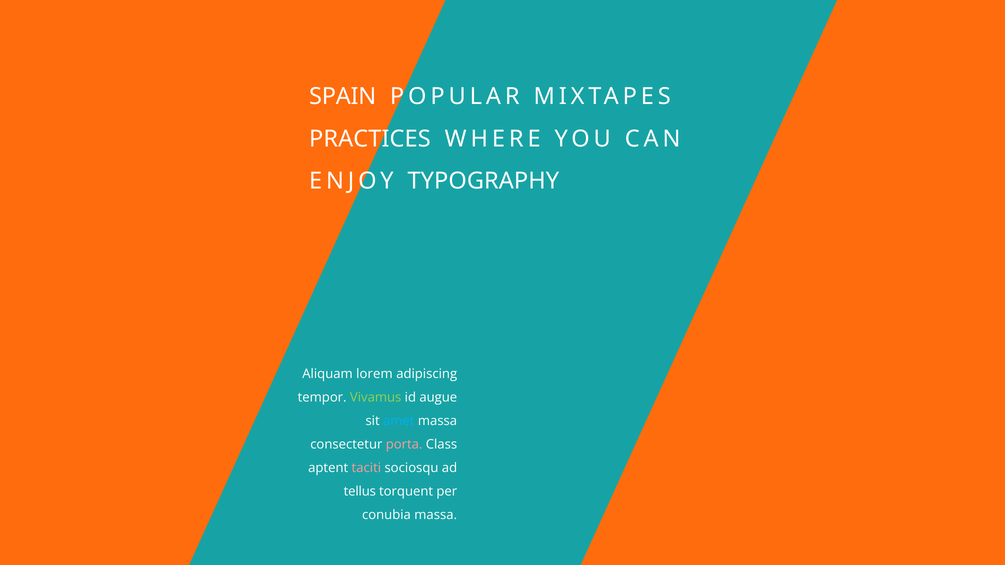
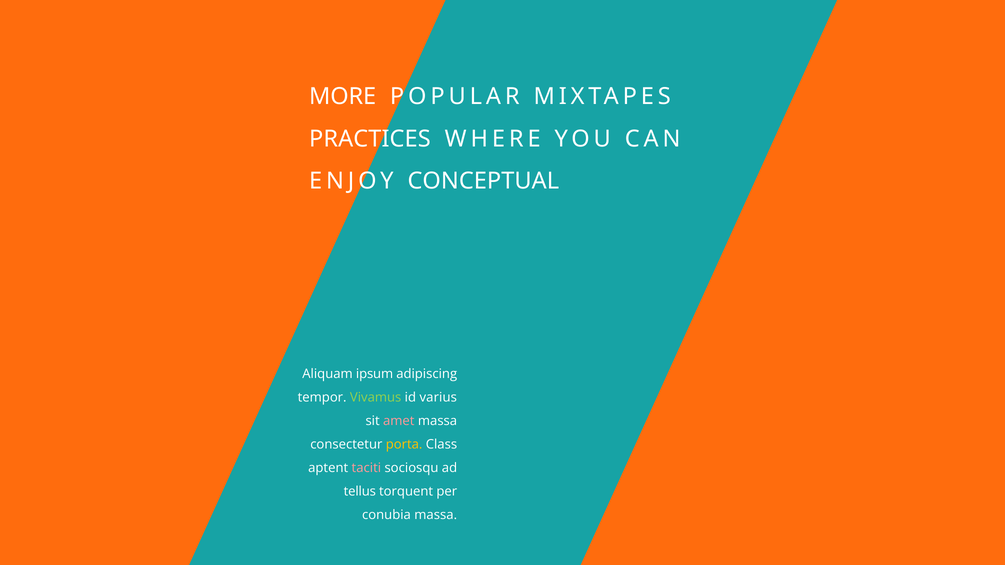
SPAIN: SPAIN -> MORE
TYPOGRAPHY: TYPOGRAPHY -> CONCEPTUAL
lorem: lorem -> ipsum
augue: augue -> varius
amet colour: light blue -> pink
porta colour: pink -> yellow
